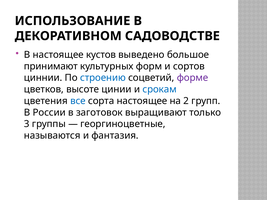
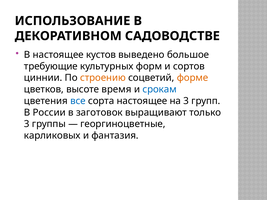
принимают: принимают -> требующие
строению colour: blue -> orange
форме colour: purple -> orange
цинии: цинии -> время
на 2: 2 -> 3
называются: называются -> карликовых
